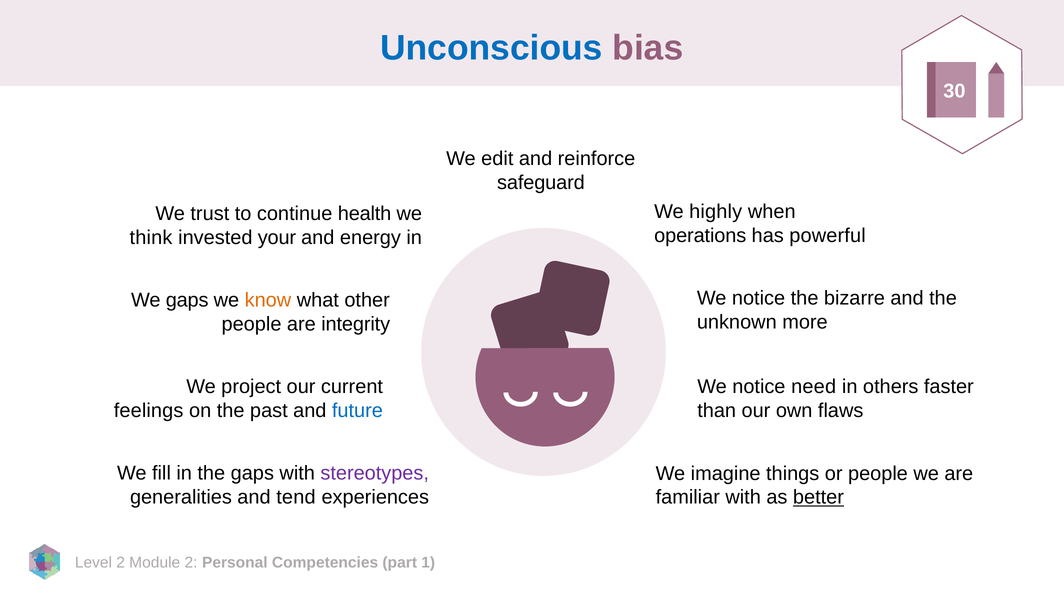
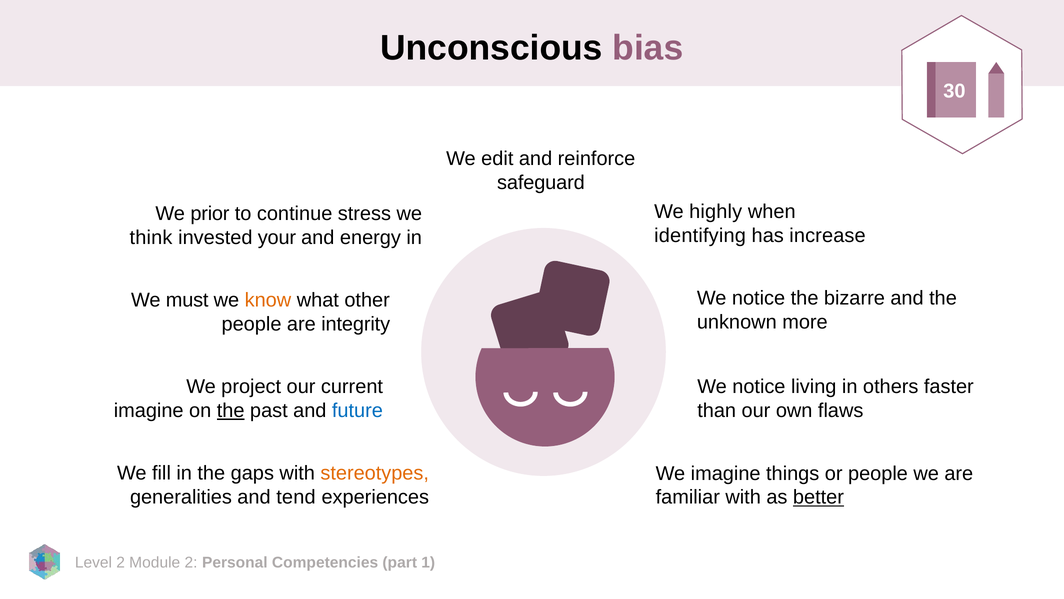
Unconscious colour: blue -> black
trust: trust -> prior
health: health -> stress
operations: operations -> identifying
powerful: powerful -> increase
We gaps: gaps -> must
need: need -> living
feelings at (149, 410): feelings -> imagine
the at (231, 410) underline: none -> present
stereotypes colour: purple -> orange
